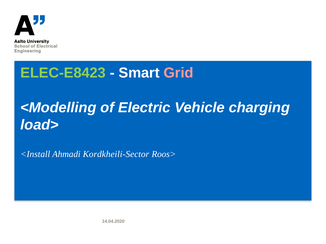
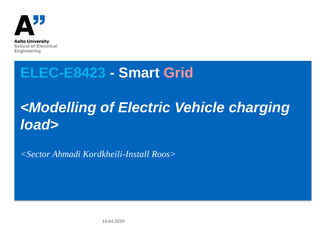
ELEC-E8423 colour: light green -> light blue
<Install: <Install -> <Sector
Kordkheili-Sector: Kordkheili-Sector -> Kordkheili-Install
